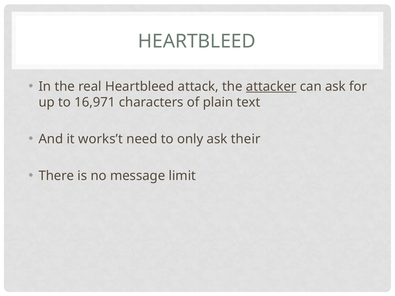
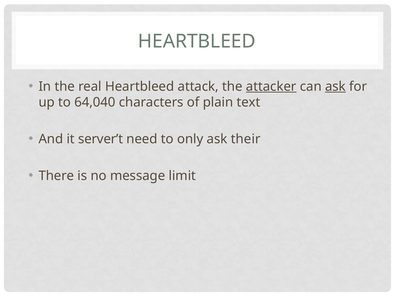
ask at (335, 87) underline: none -> present
16,971: 16,971 -> 64,040
works’t: works’t -> server’t
